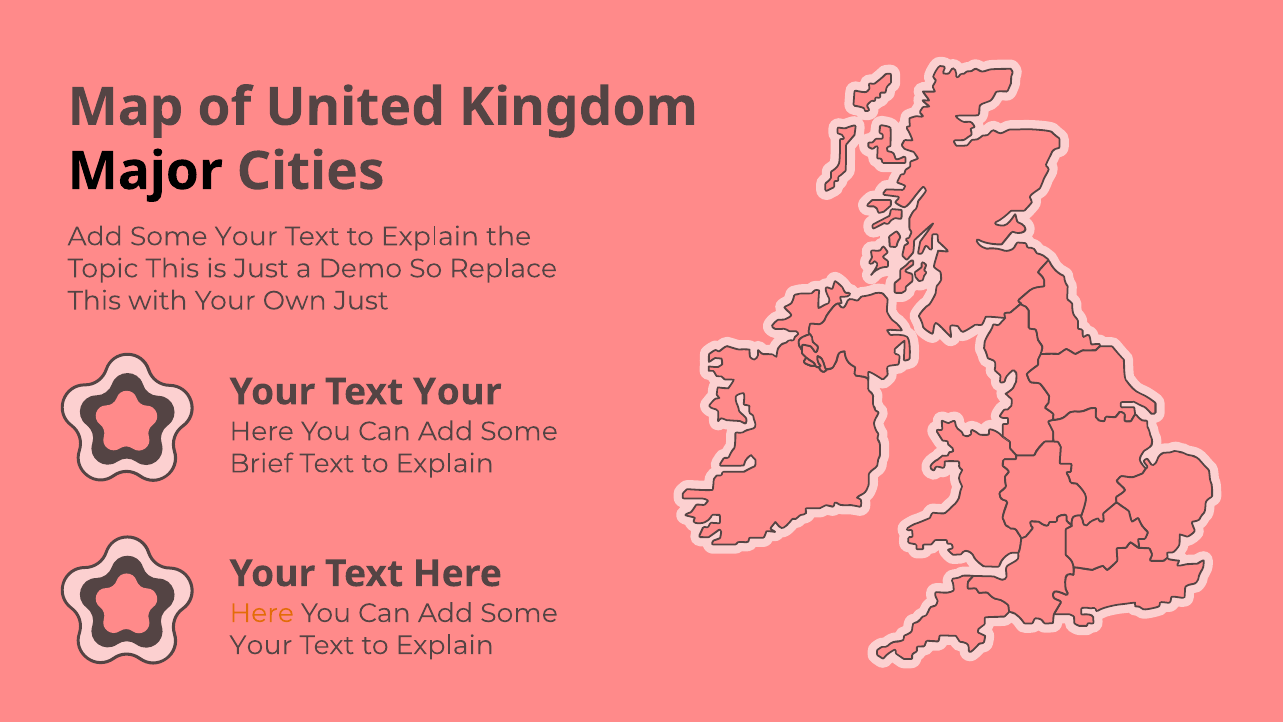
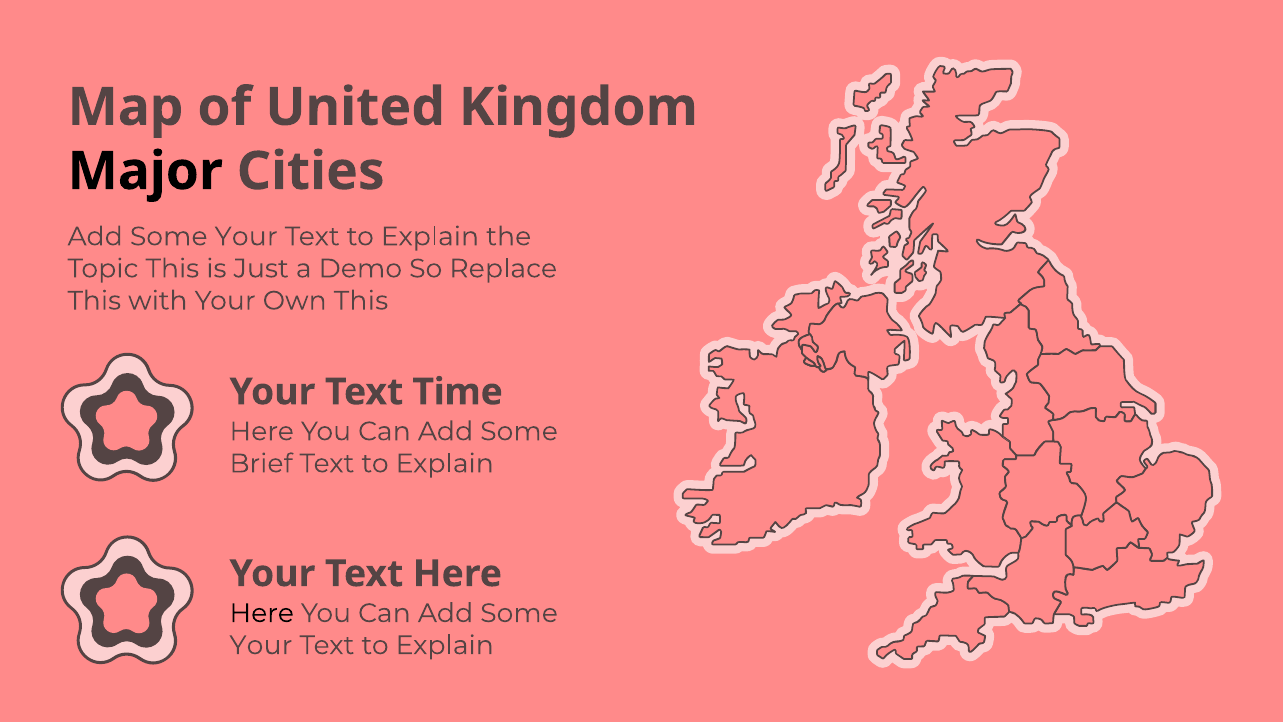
Own Just: Just -> This
Text Your: Your -> Time
Here at (262, 613) colour: orange -> black
